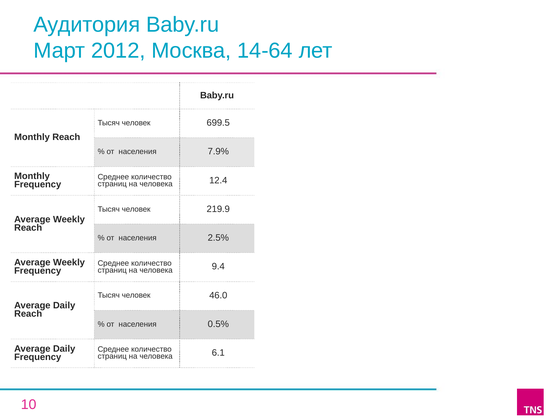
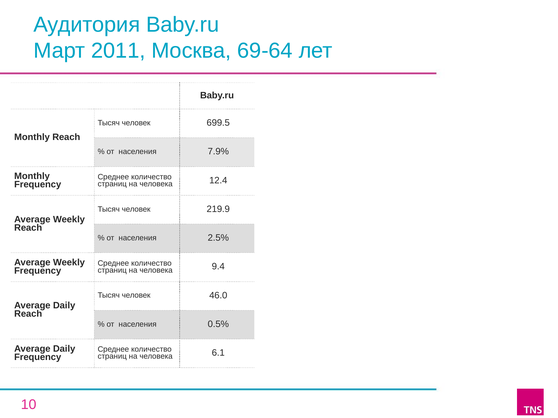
2012: 2012 -> 2011
14-64: 14-64 -> 69-64
